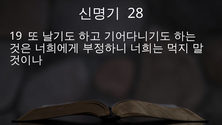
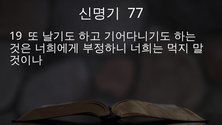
28: 28 -> 77
